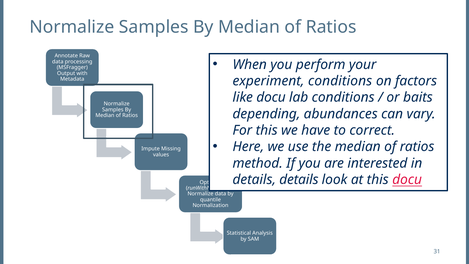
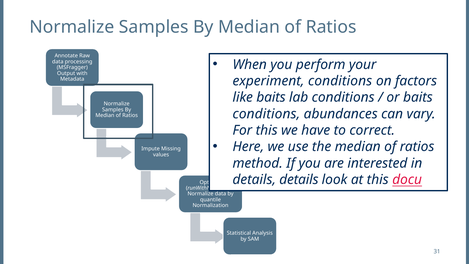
like docu: docu -> baits
depending at (266, 114): depending -> conditions
